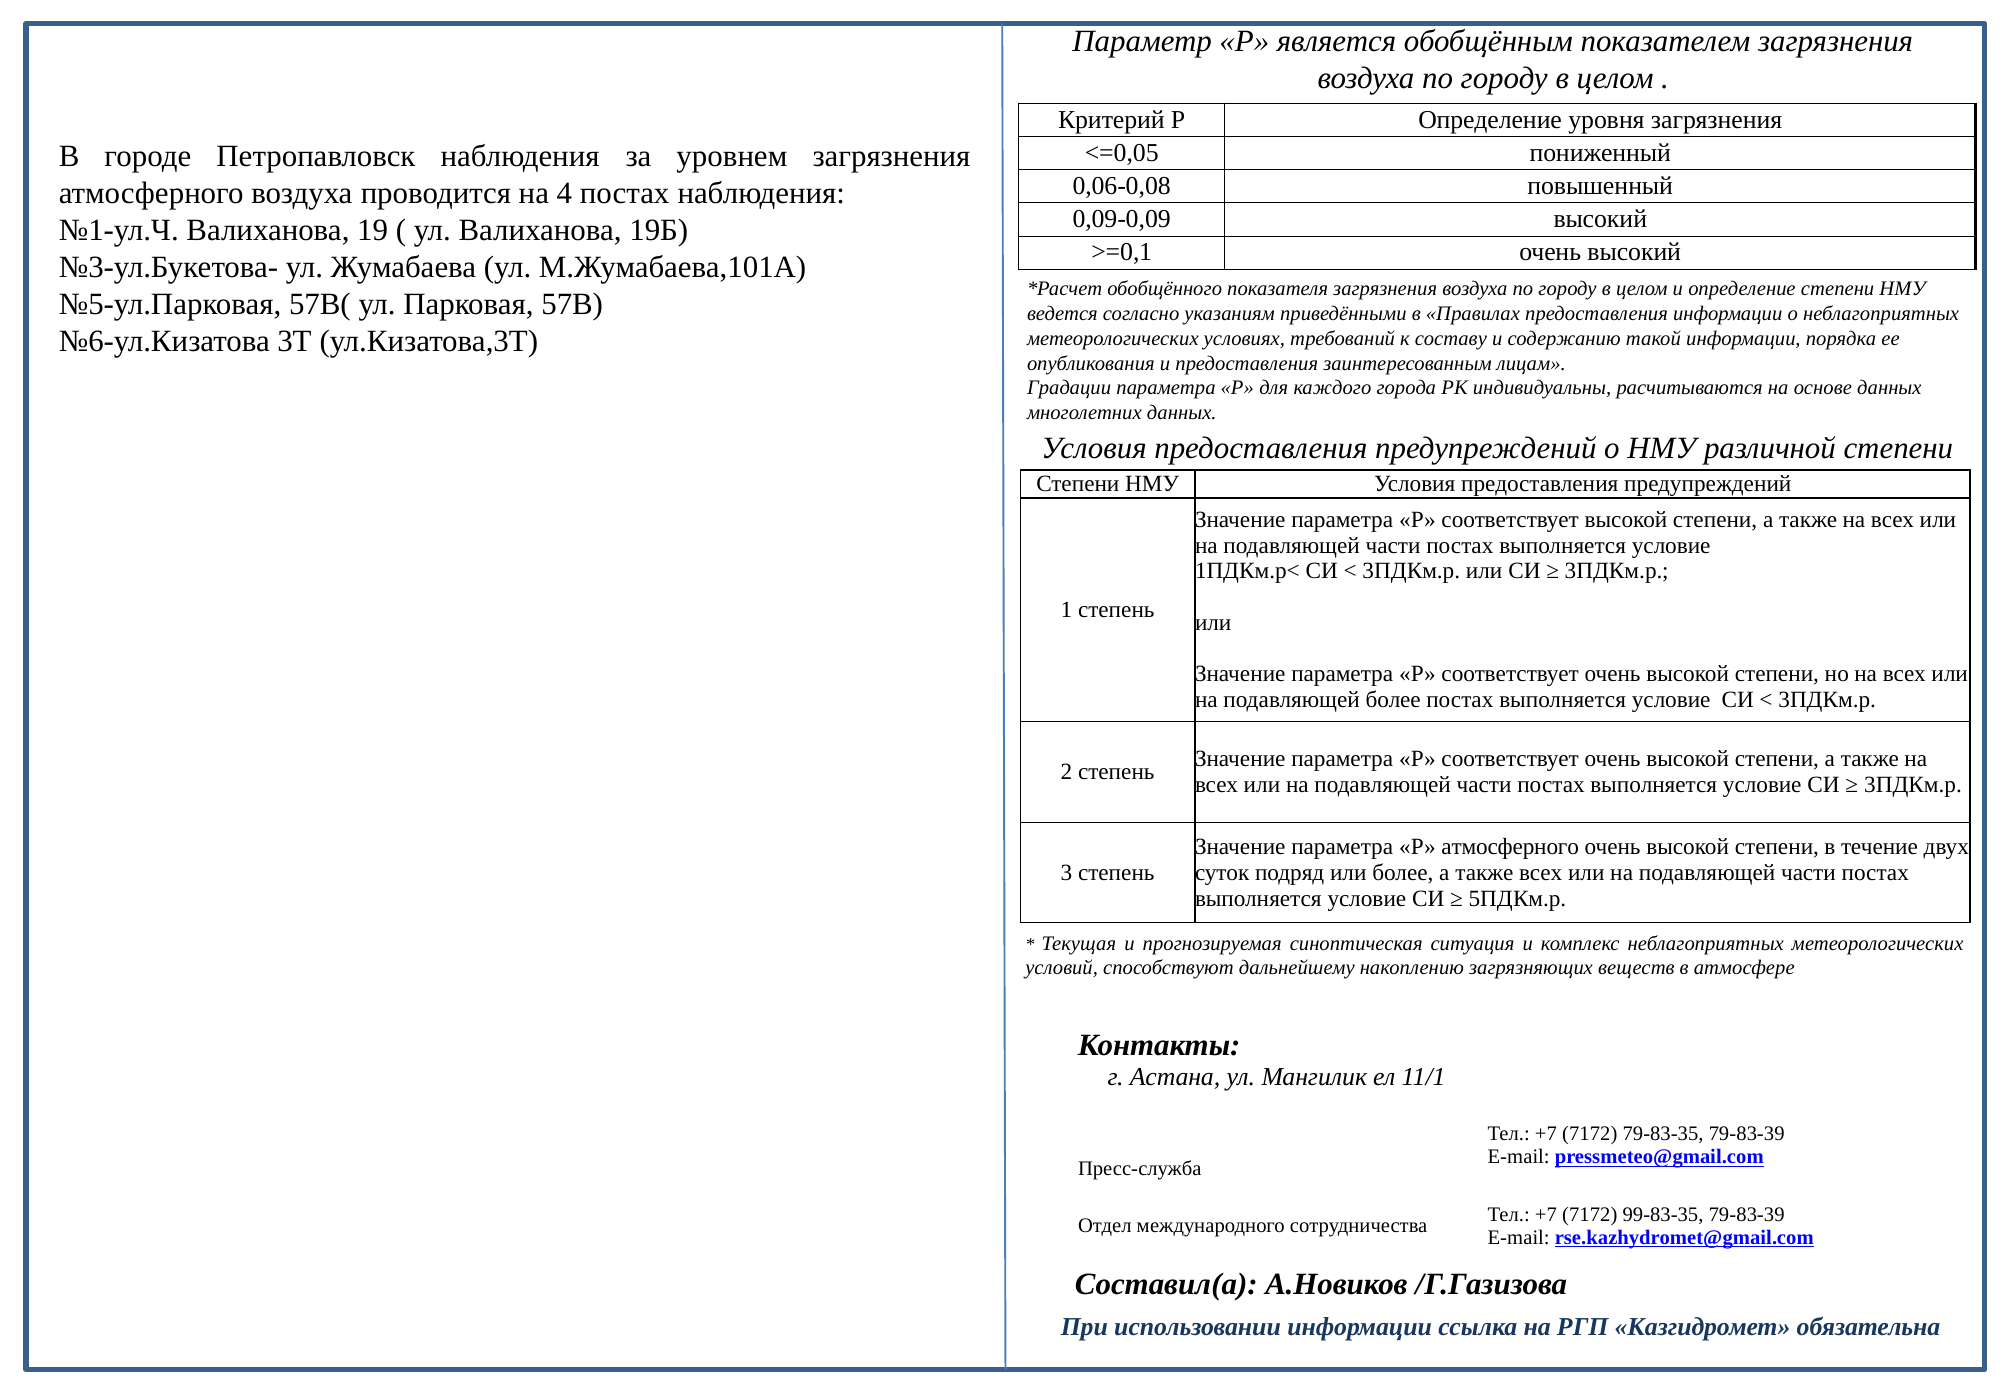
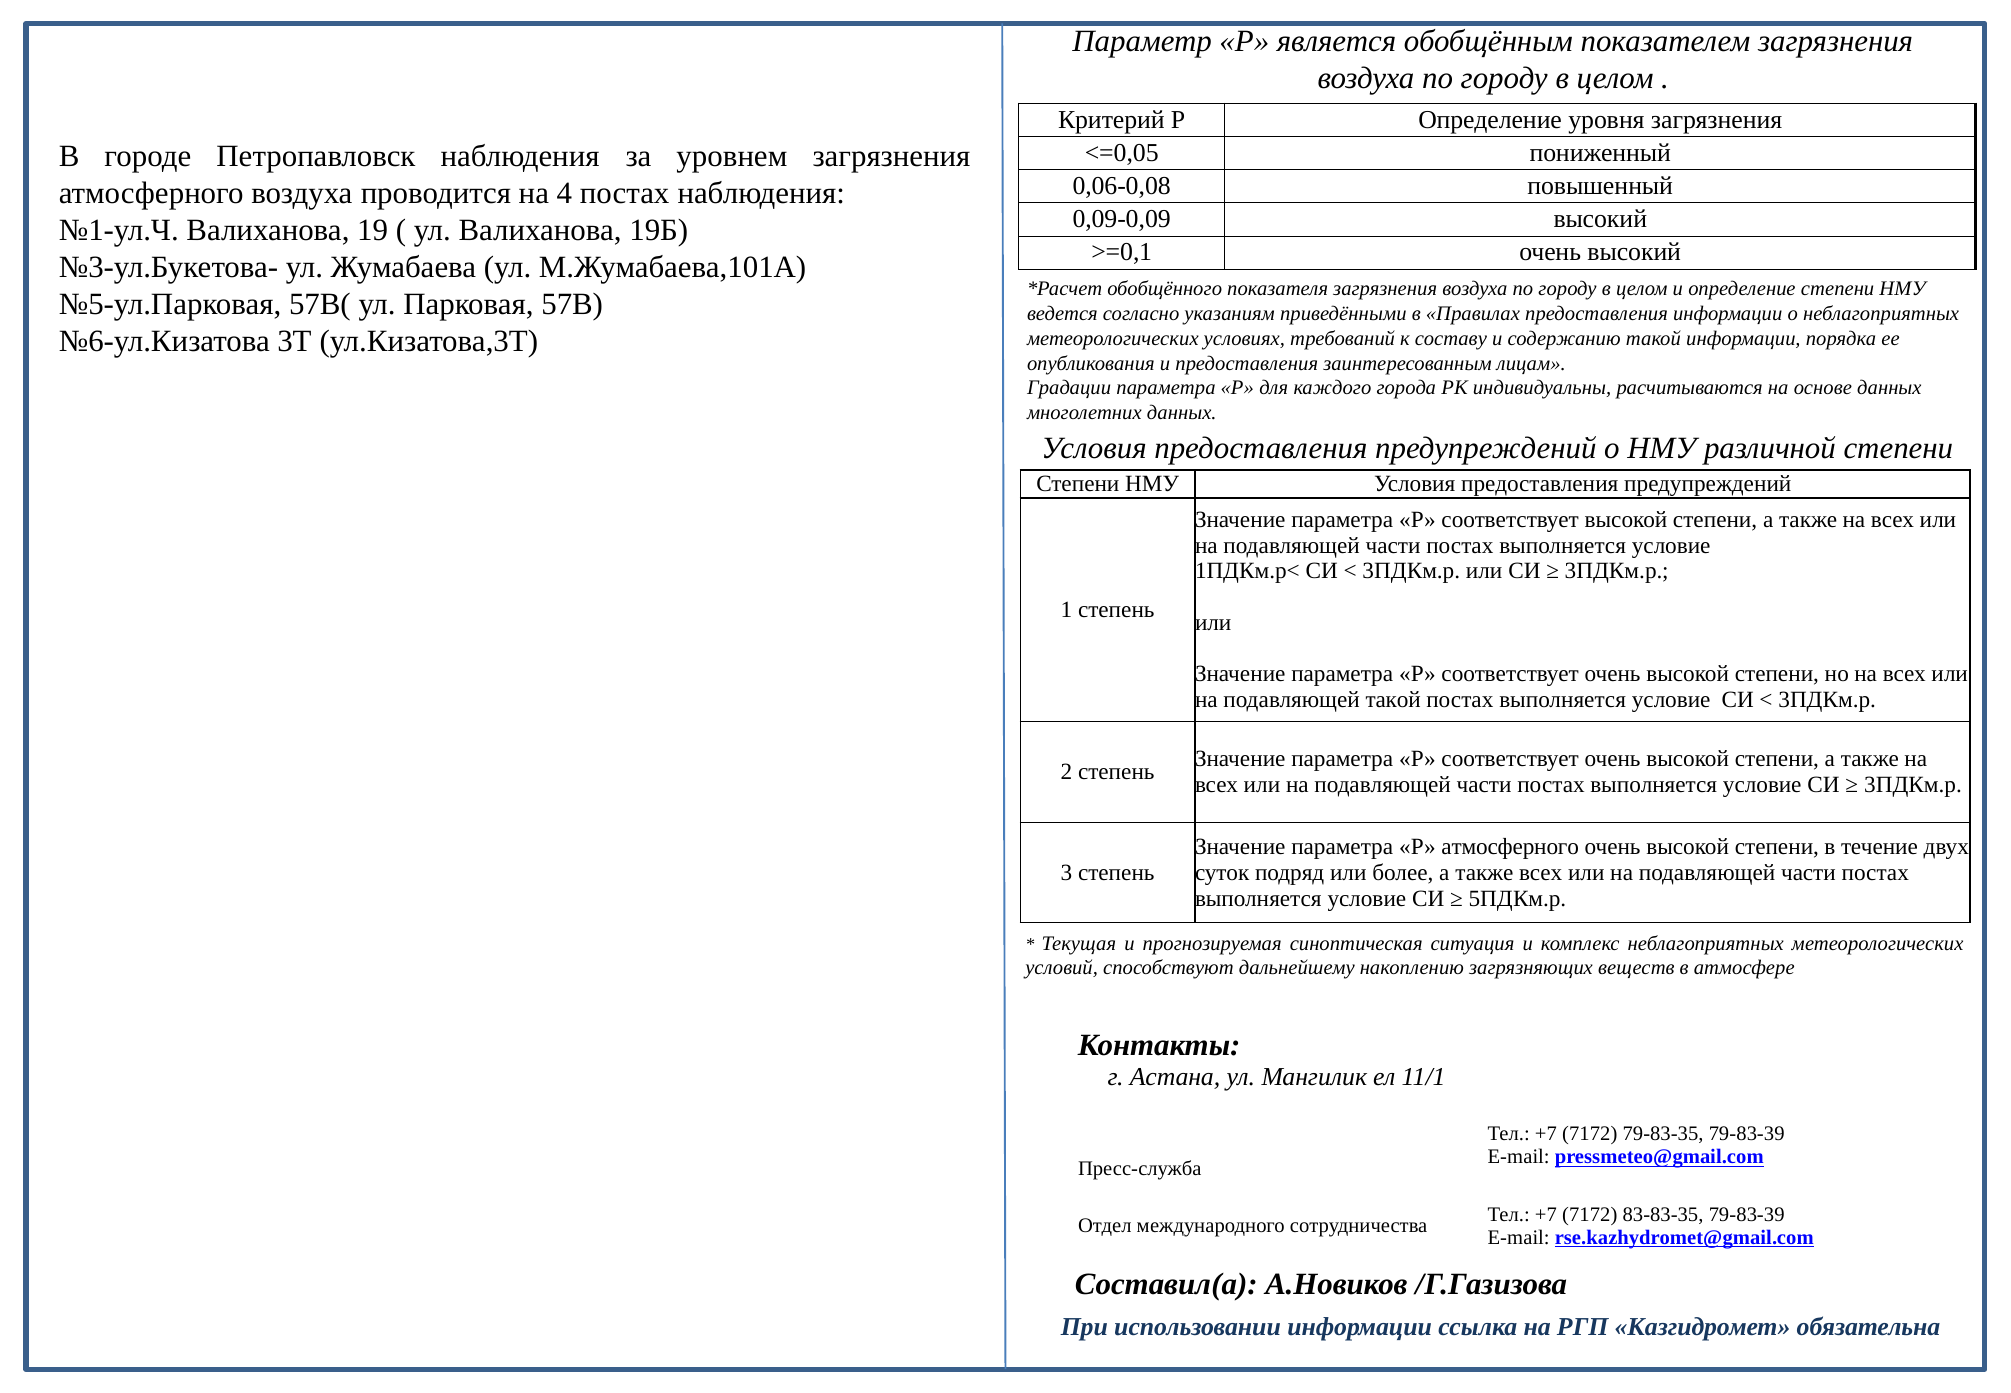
подавляющей более: более -> такой
99-83-35: 99-83-35 -> 83-83-35
